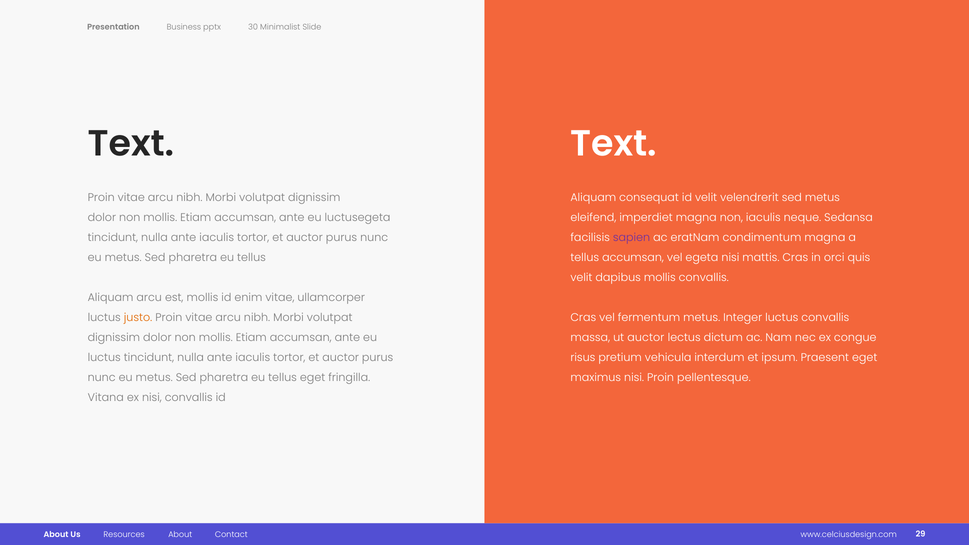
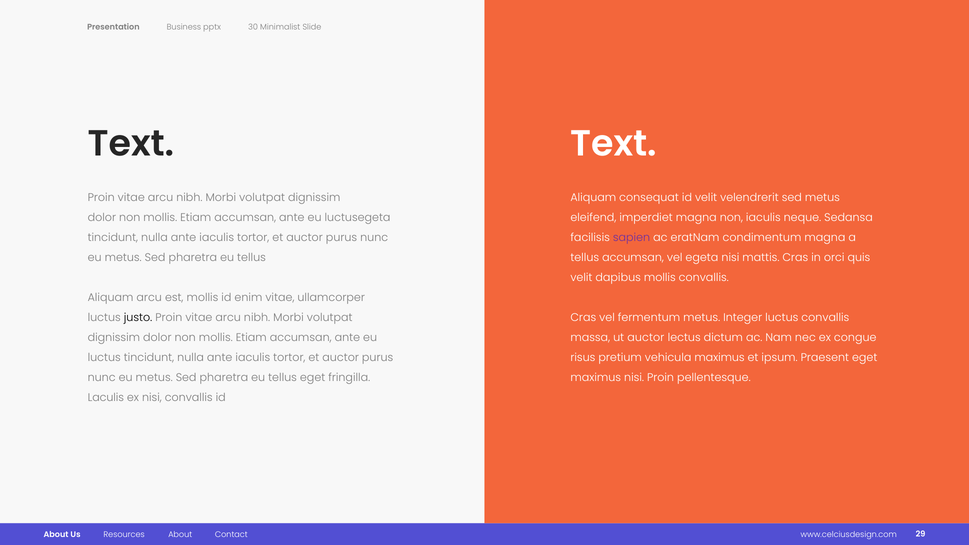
justo colour: orange -> black
vehicula interdum: interdum -> maximus
Vitana: Vitana -> Laculis
